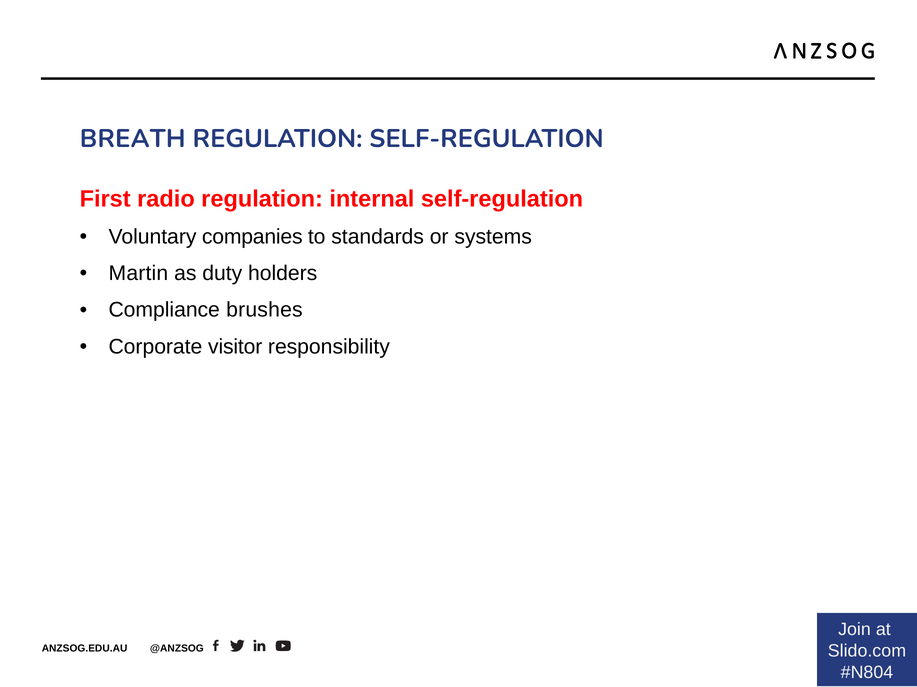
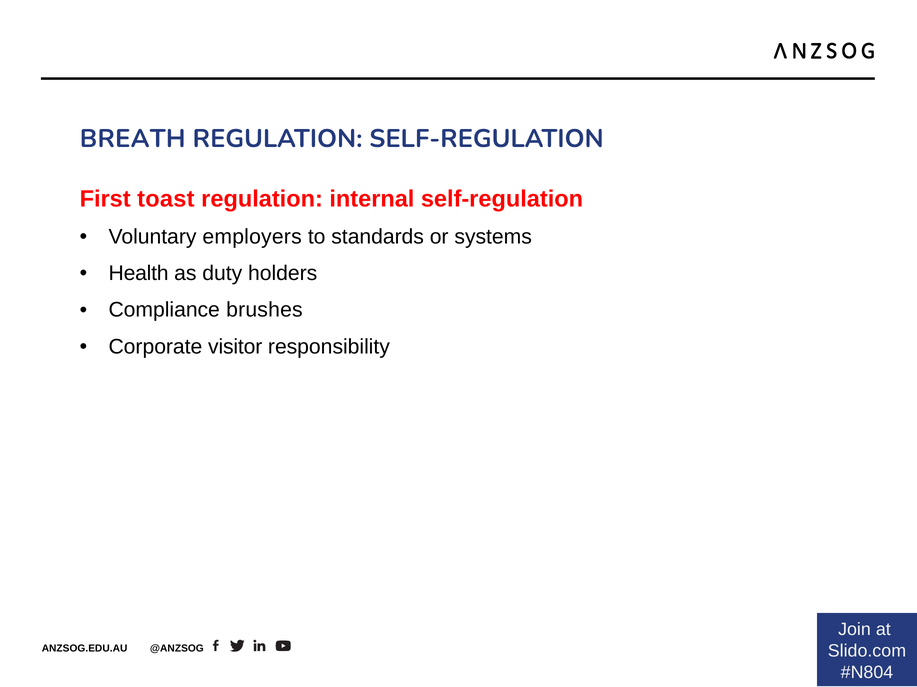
radio: radio -> toast
companies: companies -> employers
Martin: Martin -> Health
